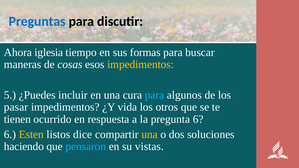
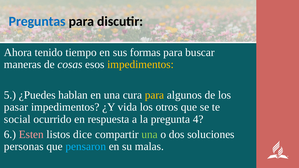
iglesia: iglesia -> tenido
incluir: incluir -> hablan
para at (155, 95) colour: light blue -> yellow
tienen: tienen -> social
pregunta 6: 6 -> 4
Esten colour: yellow -> pink
una at (150, 134) colour: yellow -> light green
haciendo: haciendo -> personas
vistas: vistas -> malas
